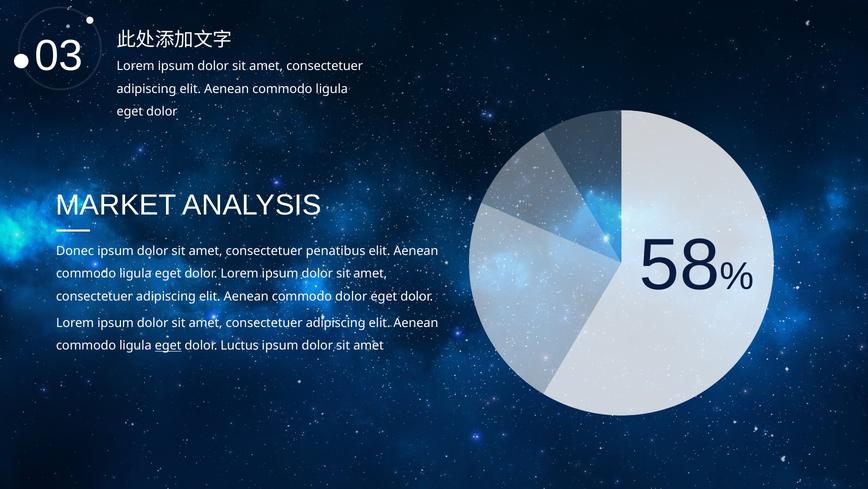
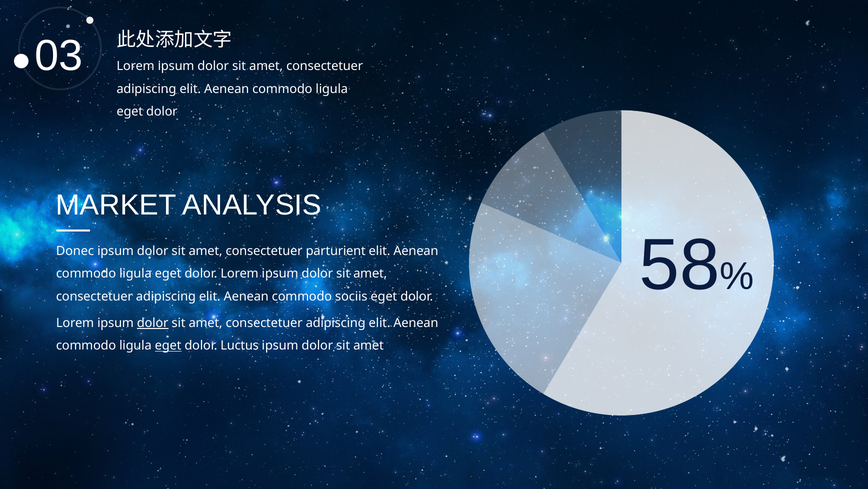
penatibus: penatibus -> parturient
commodo dolor: dolor -> sociis
dolor at (153, 322) underline: none -> present
